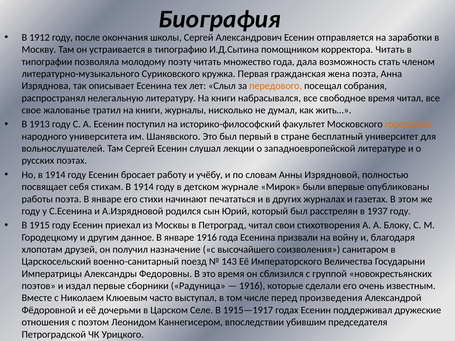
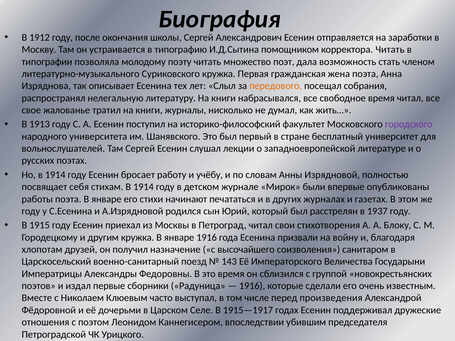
множество года: года -> поэт
городского colour: orange -> purple
другим данное: данное -> кружка
